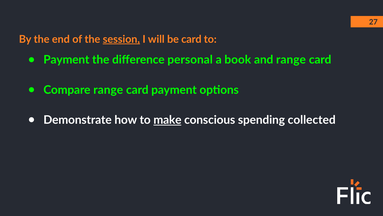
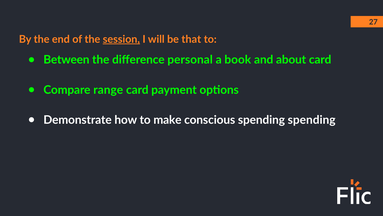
be card: card -> that
Payment at (66, 60): Payment -> Between
and range: range -> about
make underline: present -> none
spending collected: collected -> spending
